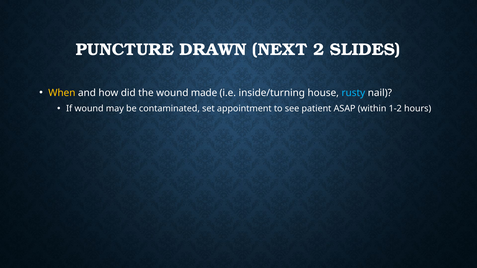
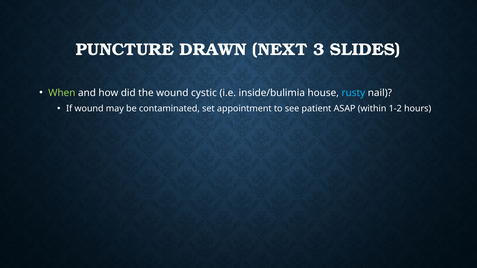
2: 2 -> 3
When colour: yellow -> light green
made: made -> cystic
inside/turning: inside/turning -> inside/bulimia
